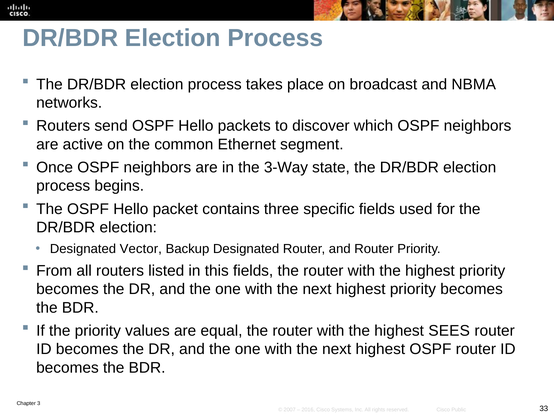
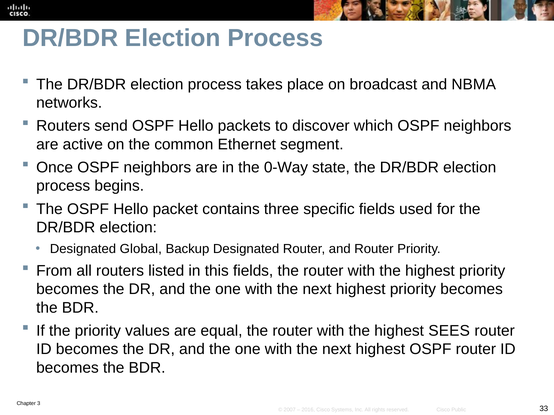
3-Way: 3-Way -> 0-Way
Vector: Vector -> Global
